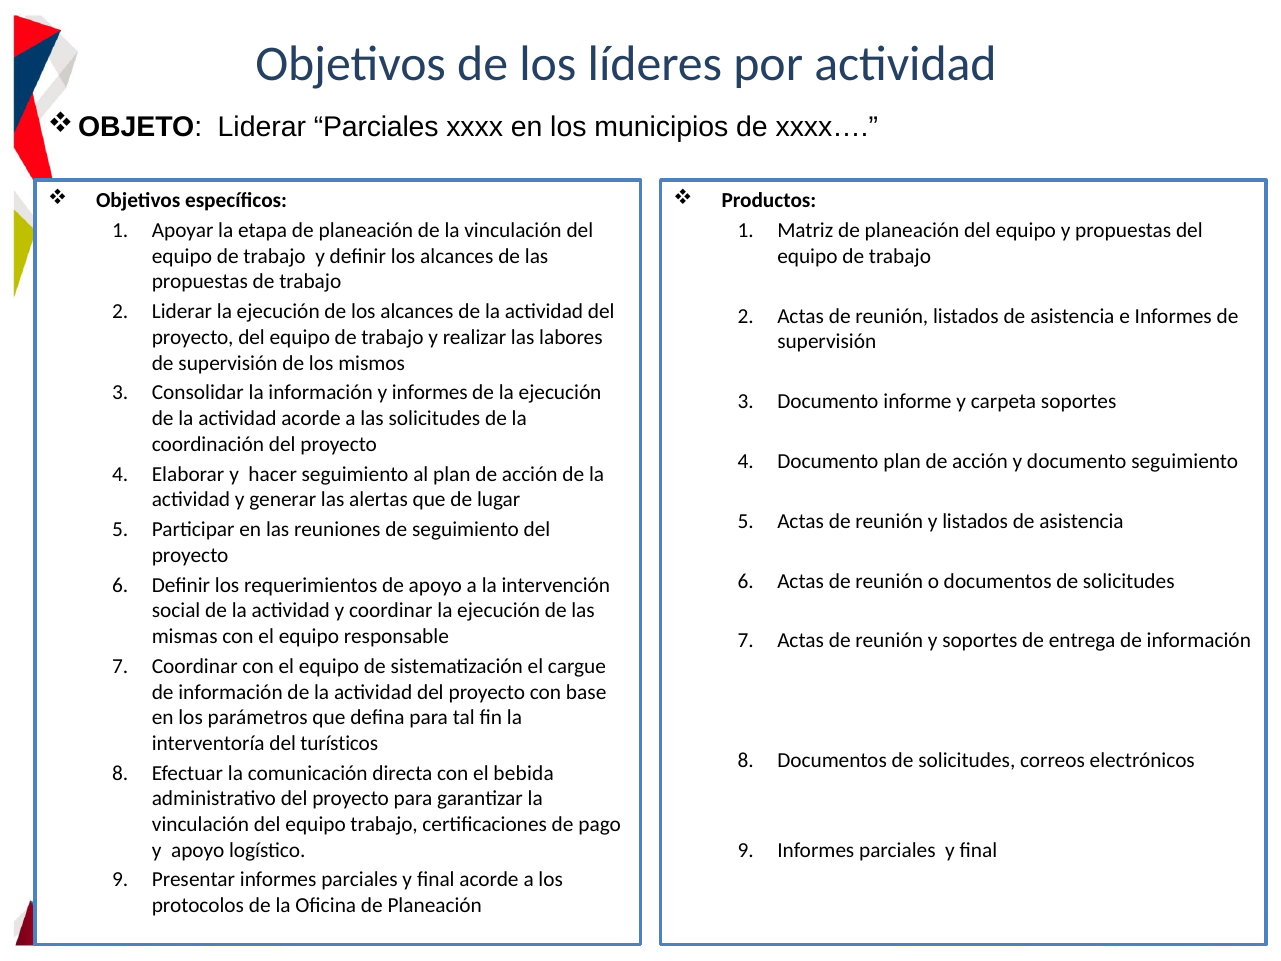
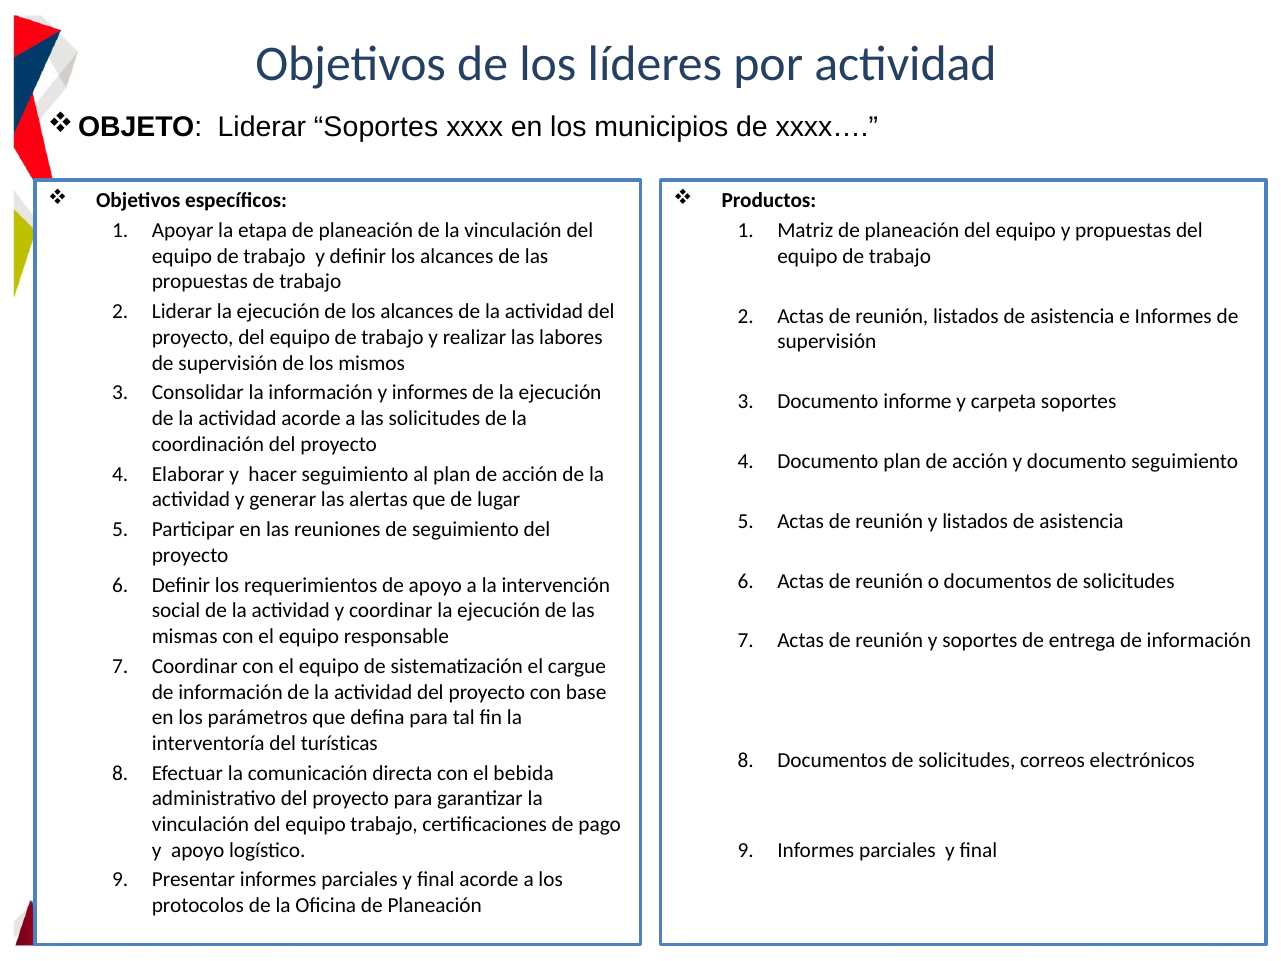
Liderar Parciales: Parciales -> Soportes
turísticos: turísticos -> turísticas
